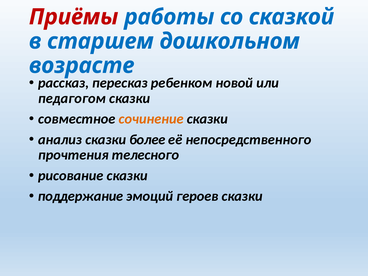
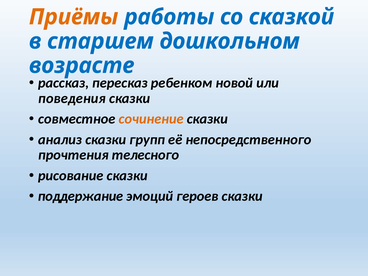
Приёмы colour: red -> orange
педагогом: педагогом -> поведения
более: более -> групп
